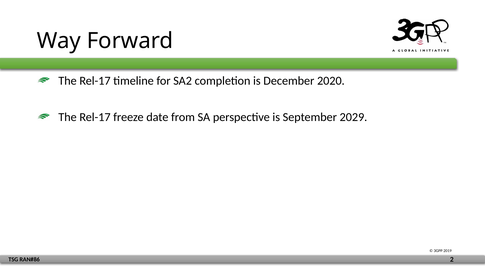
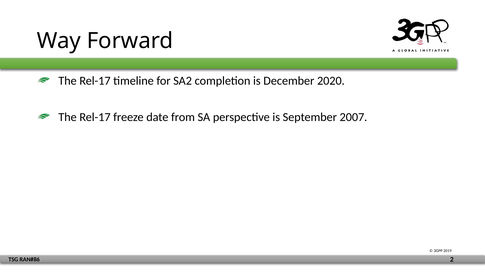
2029: 2029 -> 2007
